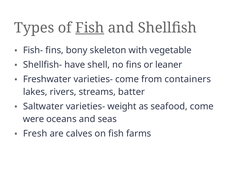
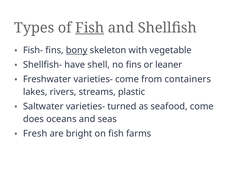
bony underline: none -> present
batter: batter -> plastic
weight: weight -> turned
were: were -> does
calves: calves -> bright
